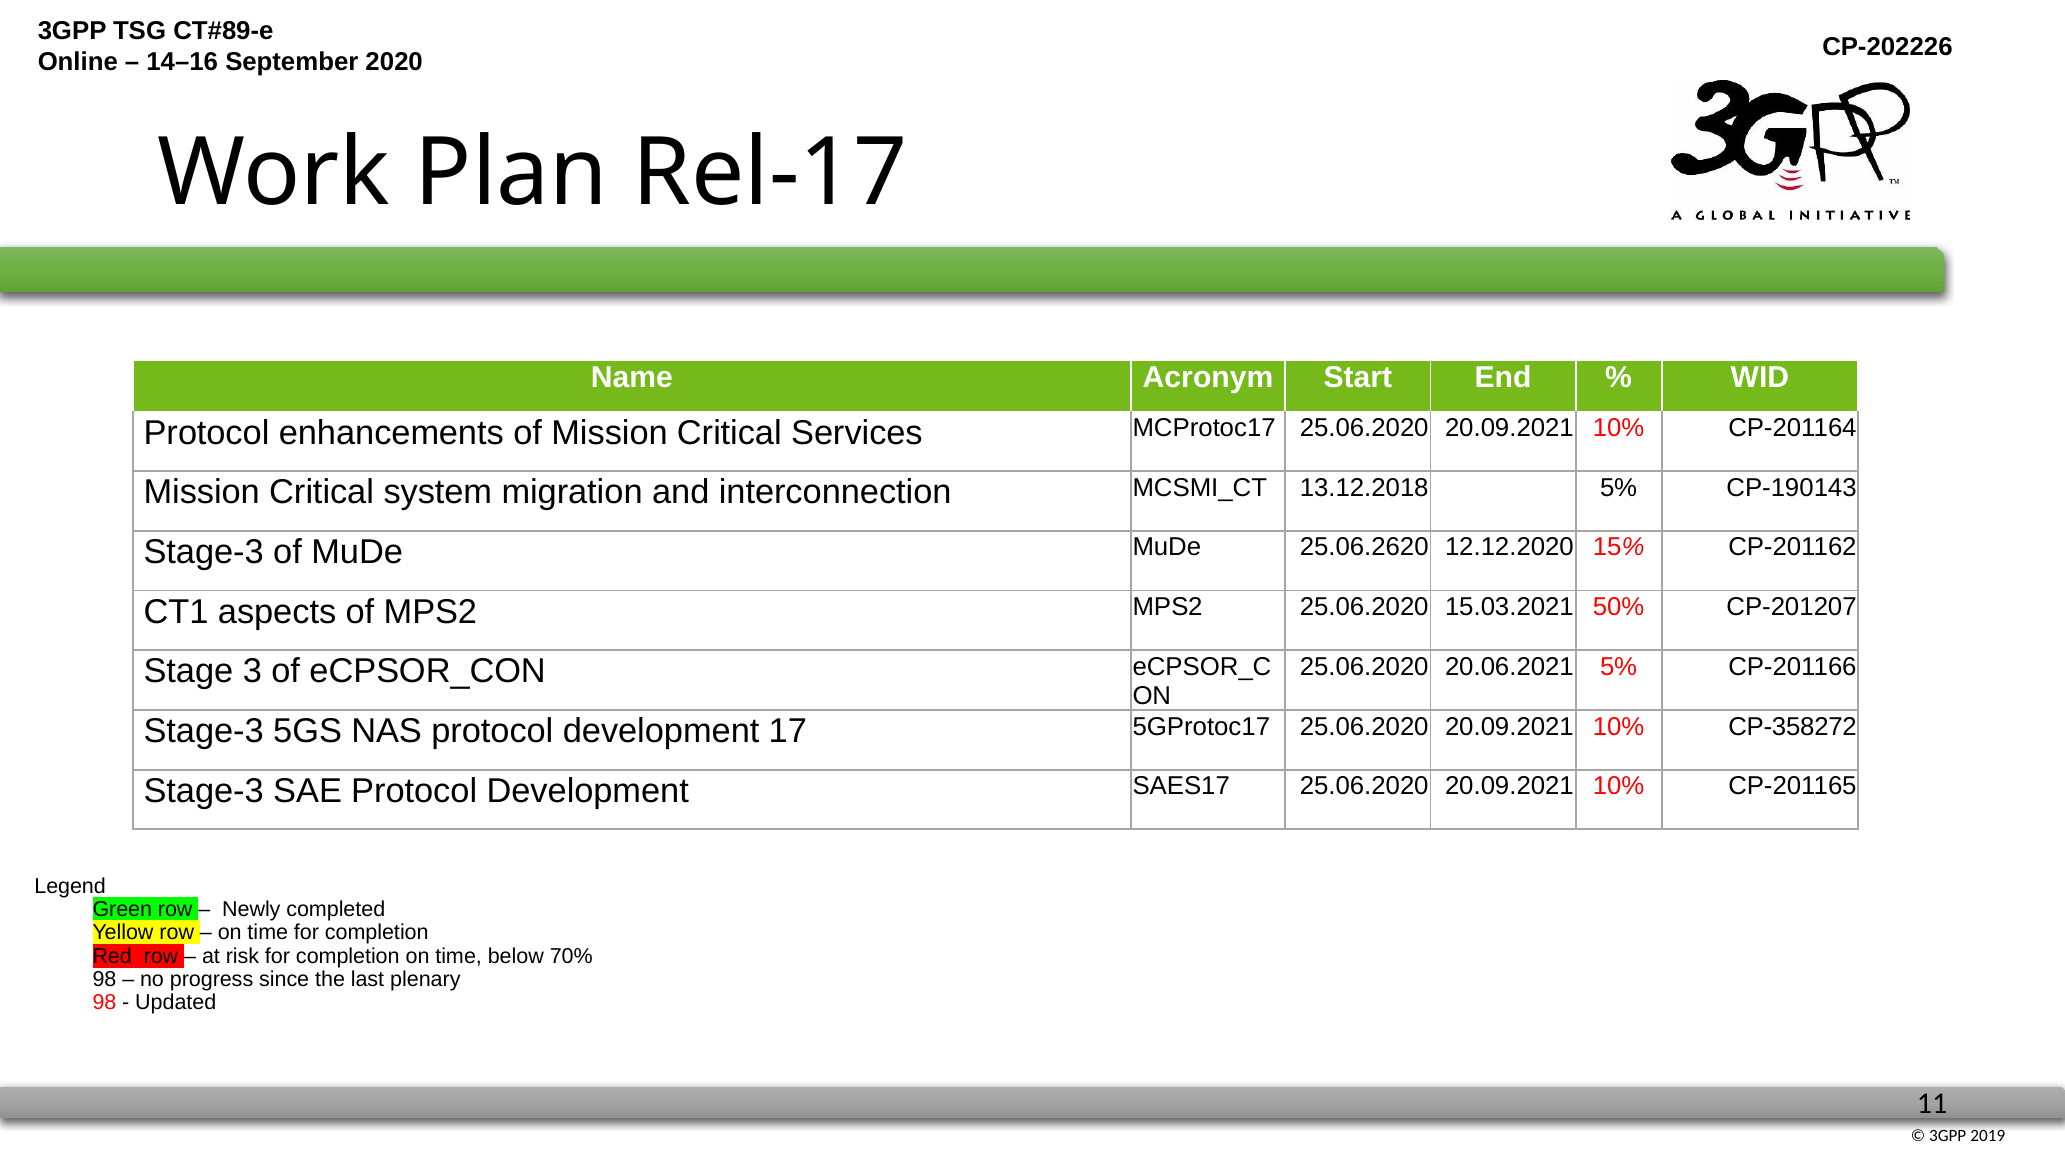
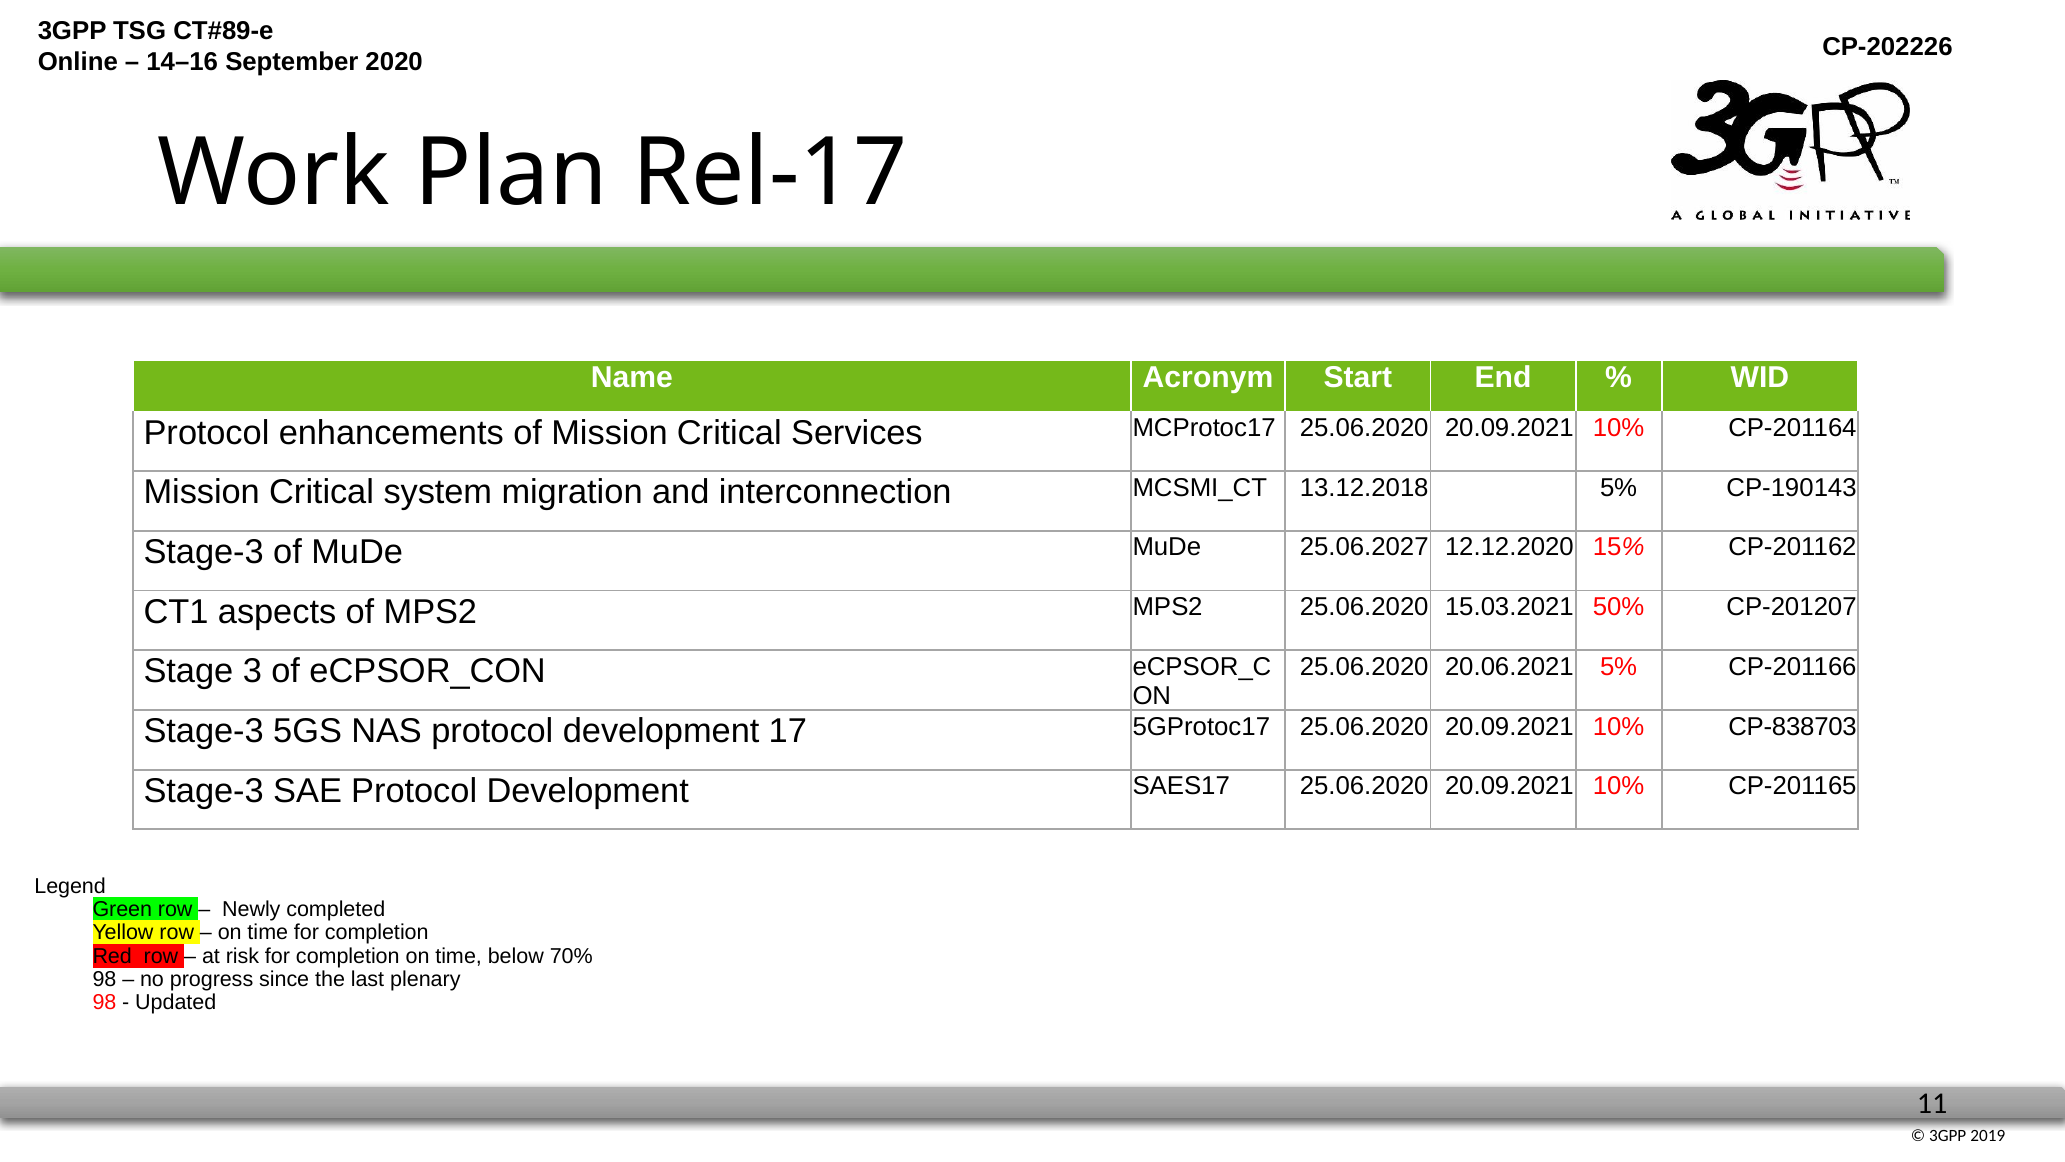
25.06.2620: 25.06.2620 -> 25.06.2027
CP-358272: CP-358272 -> CP-838703
